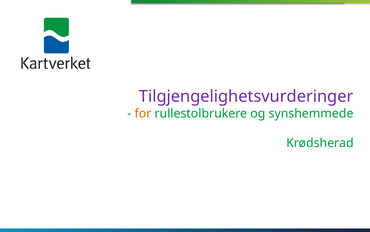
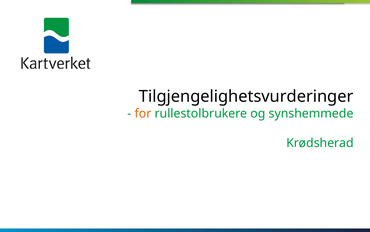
Tilgjengelighetsvurderinger colour: purple -> black
